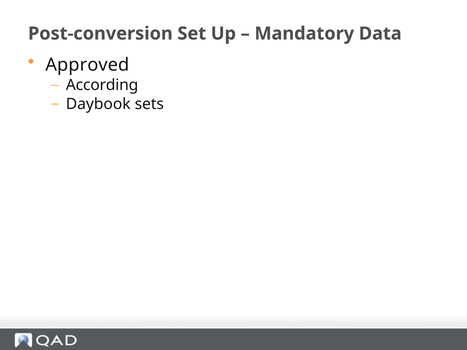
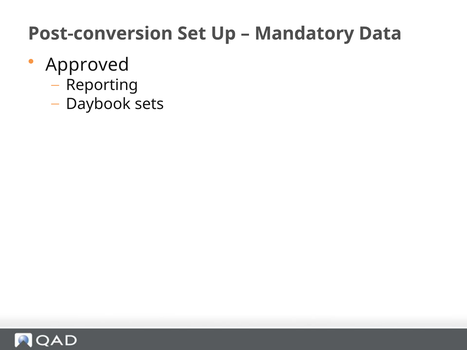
According: According -> Reporting
